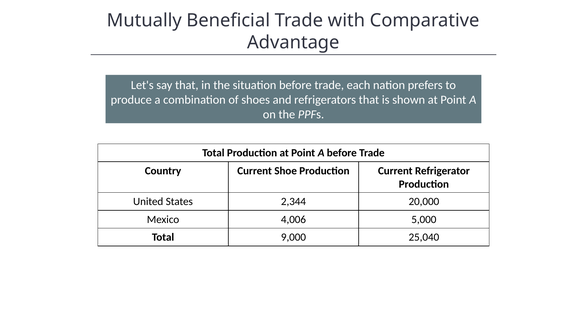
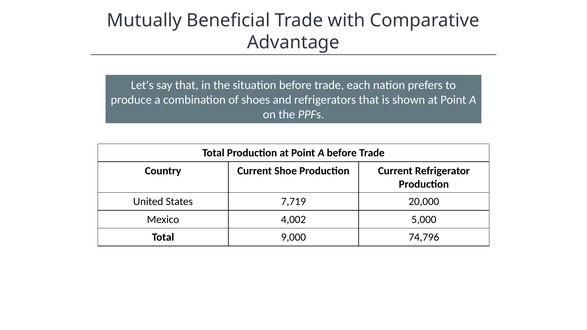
2,344: 2,344 -> 7,719
4,006: 4,006 -> 4,002
25,040: 25,040 -> 74,796
